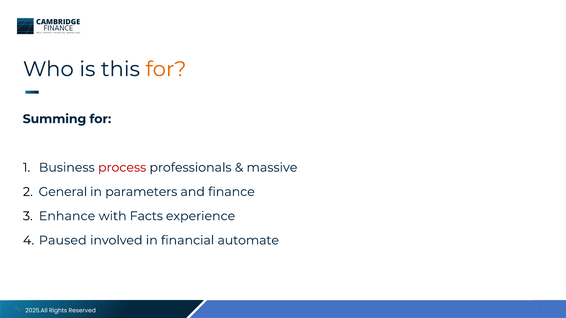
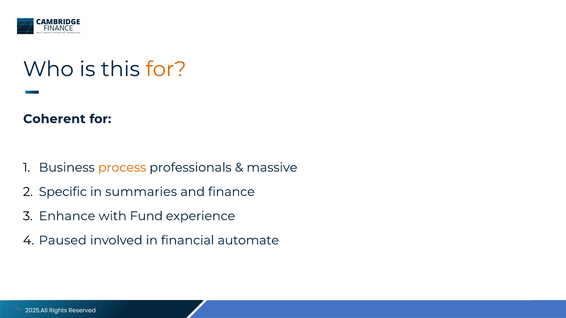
Summing: Summing -> Coherent
process colour: red -> orange
General: General -> Specific
parameters: parameters -> summaries
Facts: Facts -> Fund
